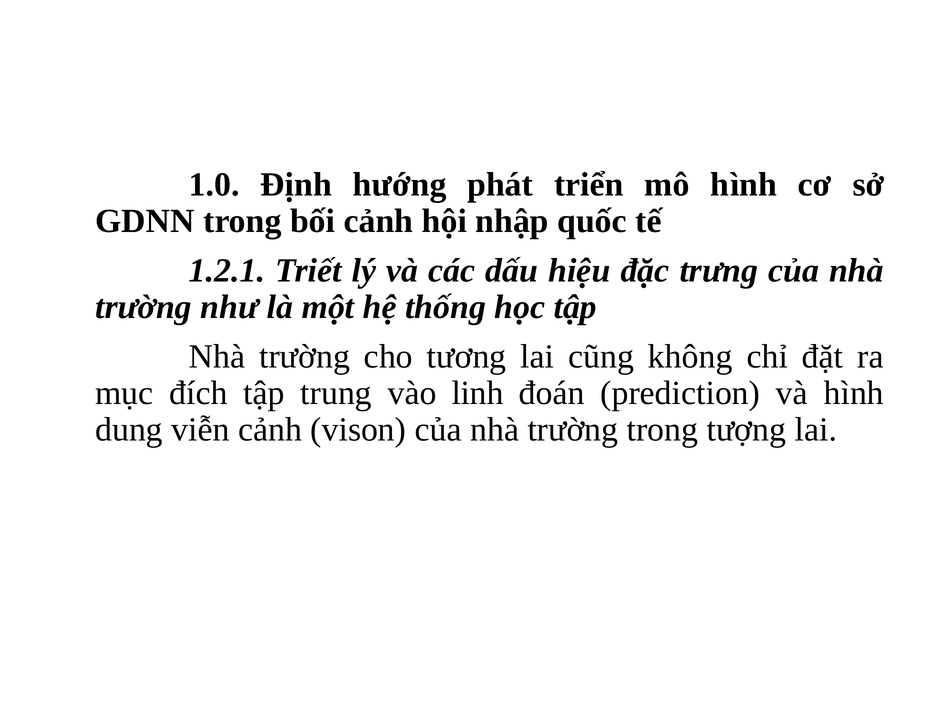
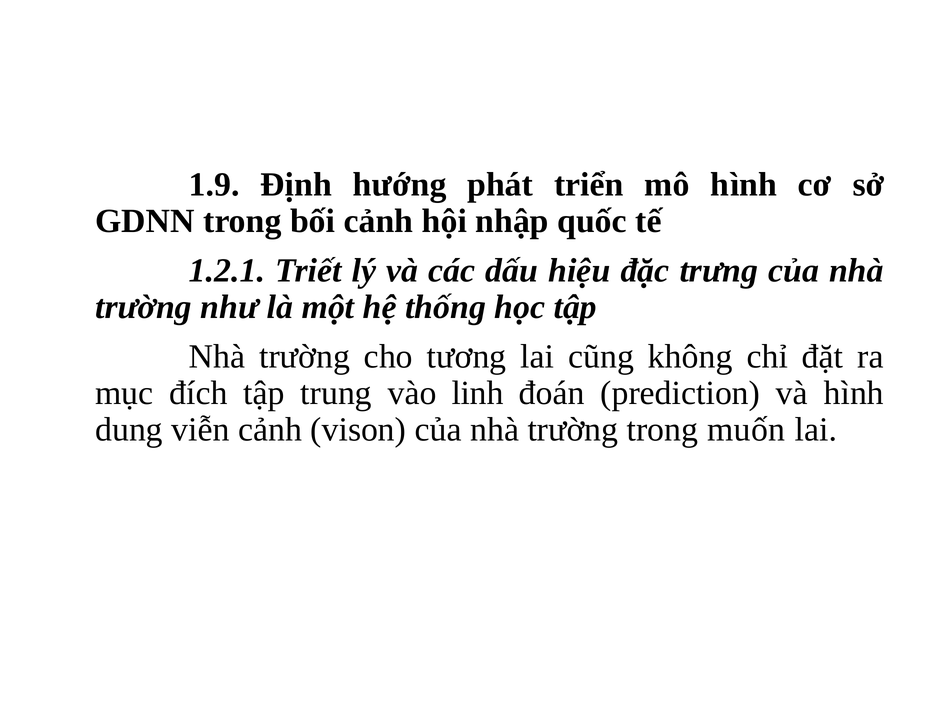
1.0: 1.0 -> 1.9
tượng: tượng -> muốn
